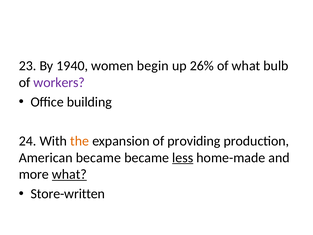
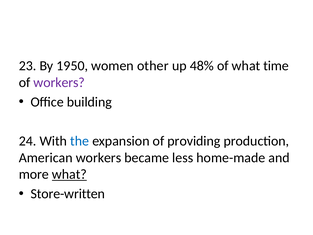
1940: 1940 -> 1950
begin: begin -> other
26%: 26% -> 48%
bulb: bulb -> time
the colour: orange -> blue
American became: became -> workers
less underline: present -> none
